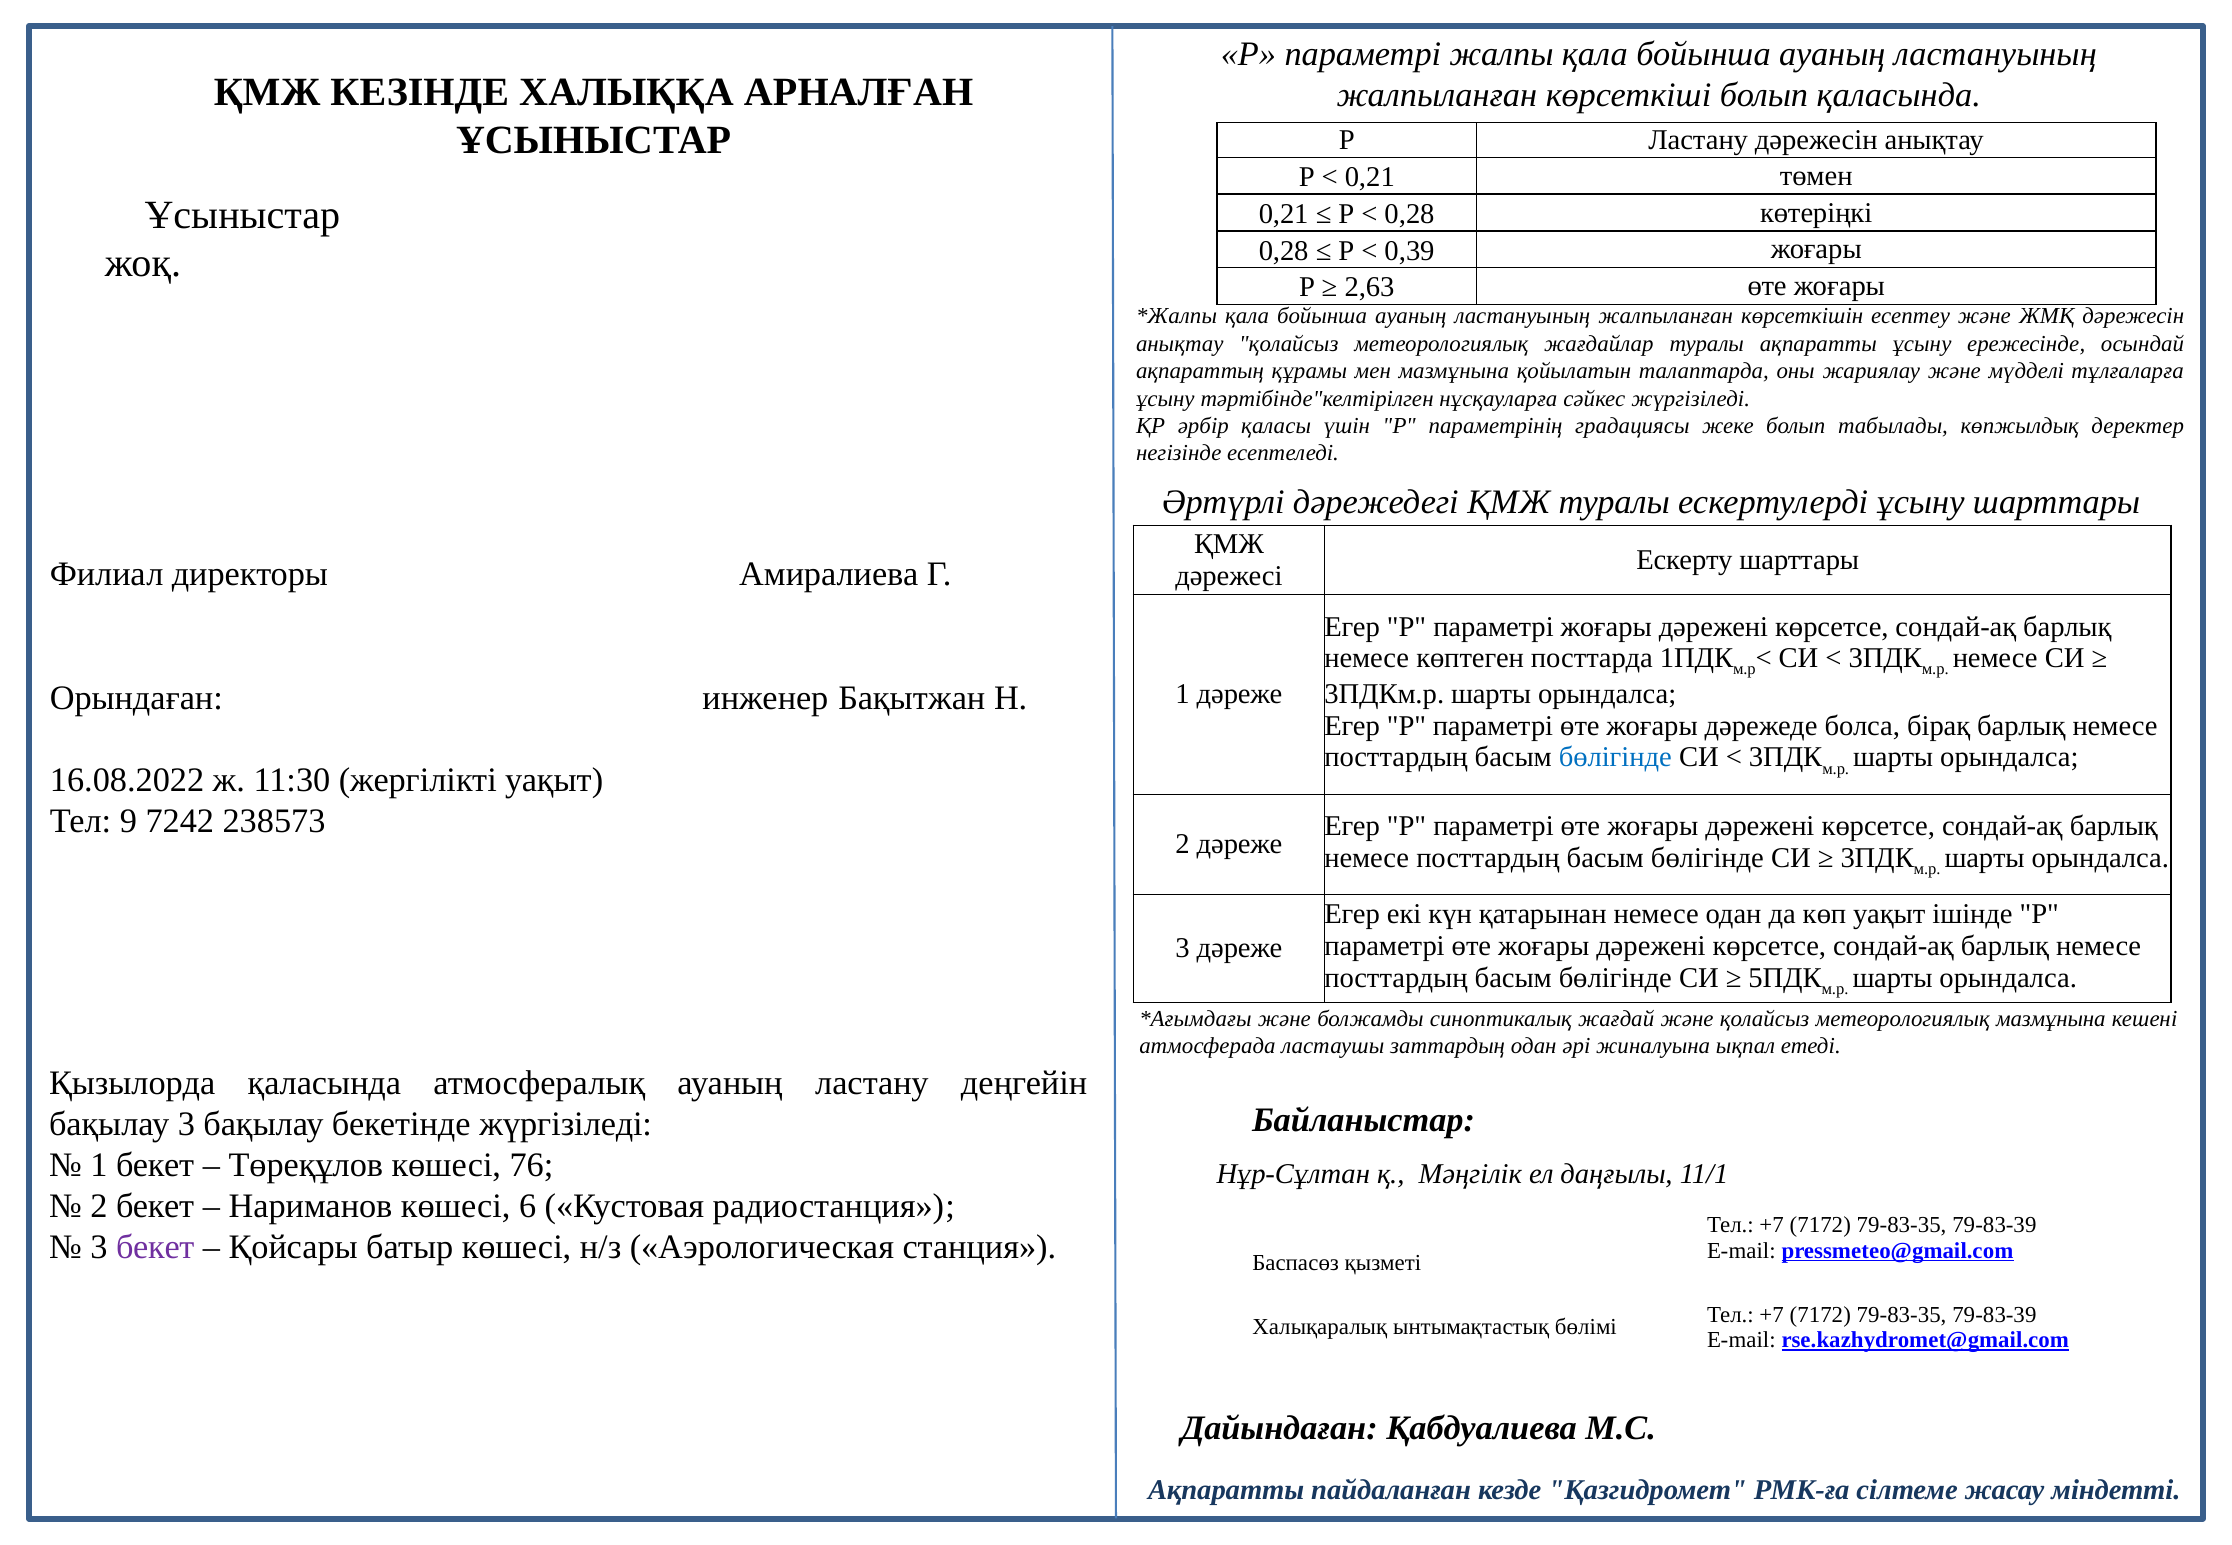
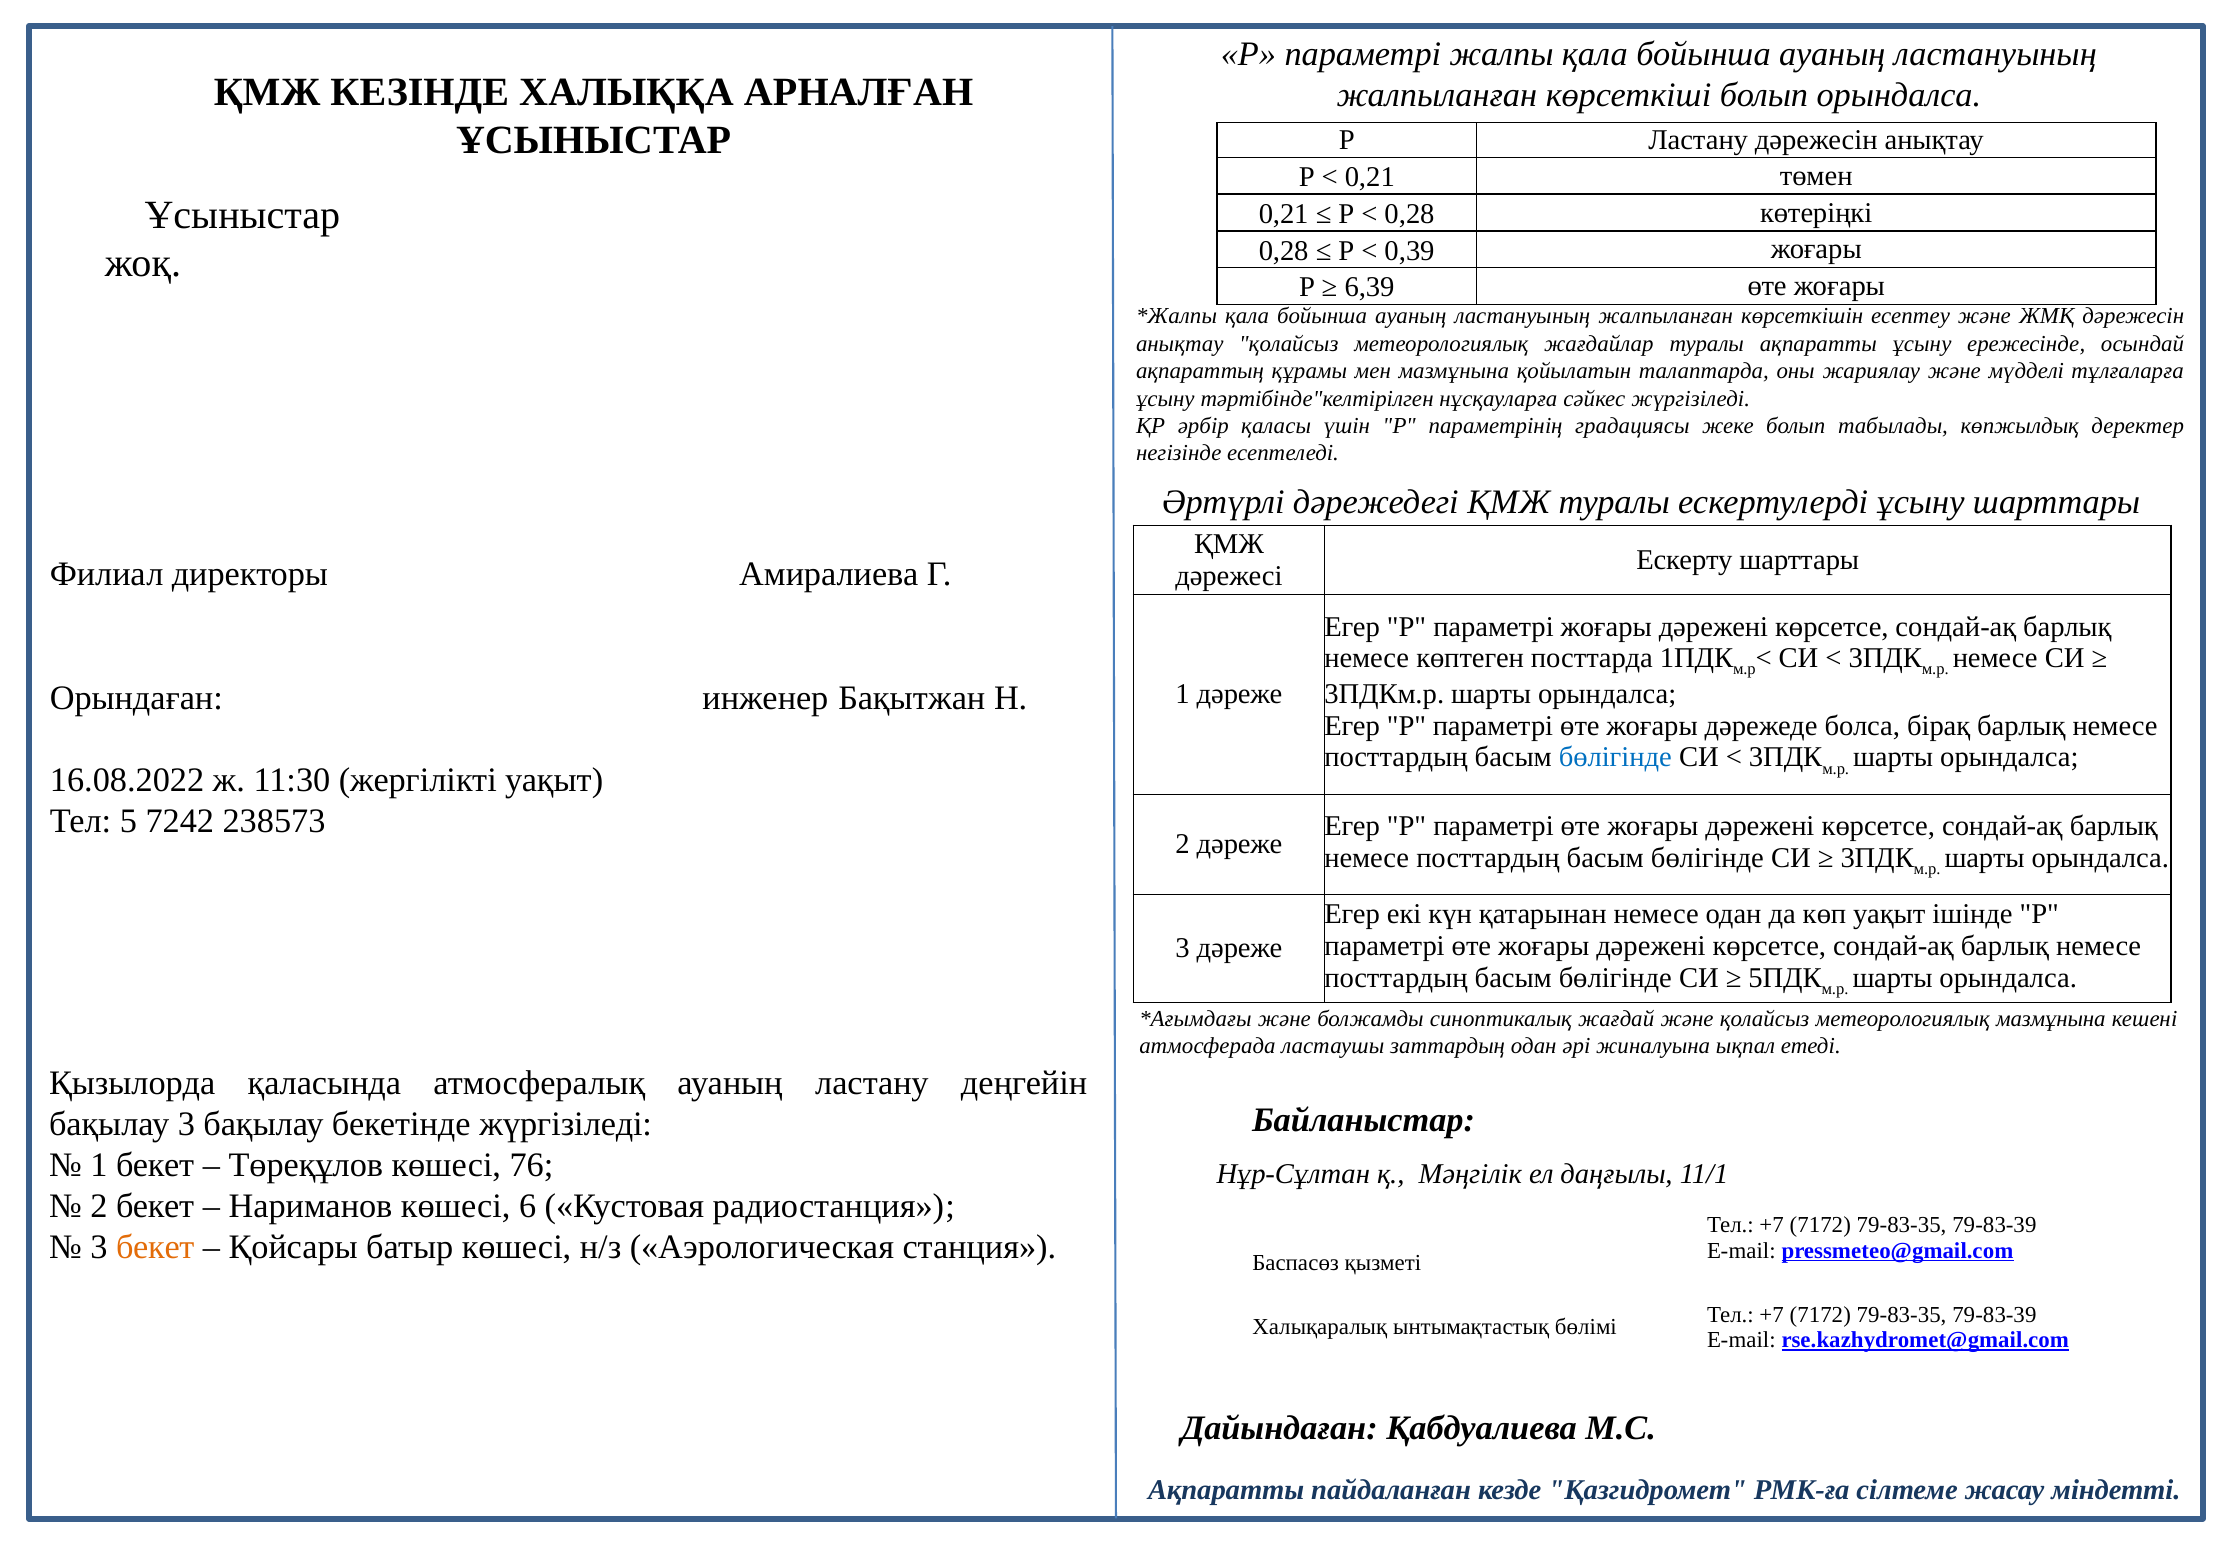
болып қаласында: қаласында -> орындалса
2,63: 2,63 -> 6,39
9: 9 -> 5
бекет at (155, 1248) colour: purple -> orange
